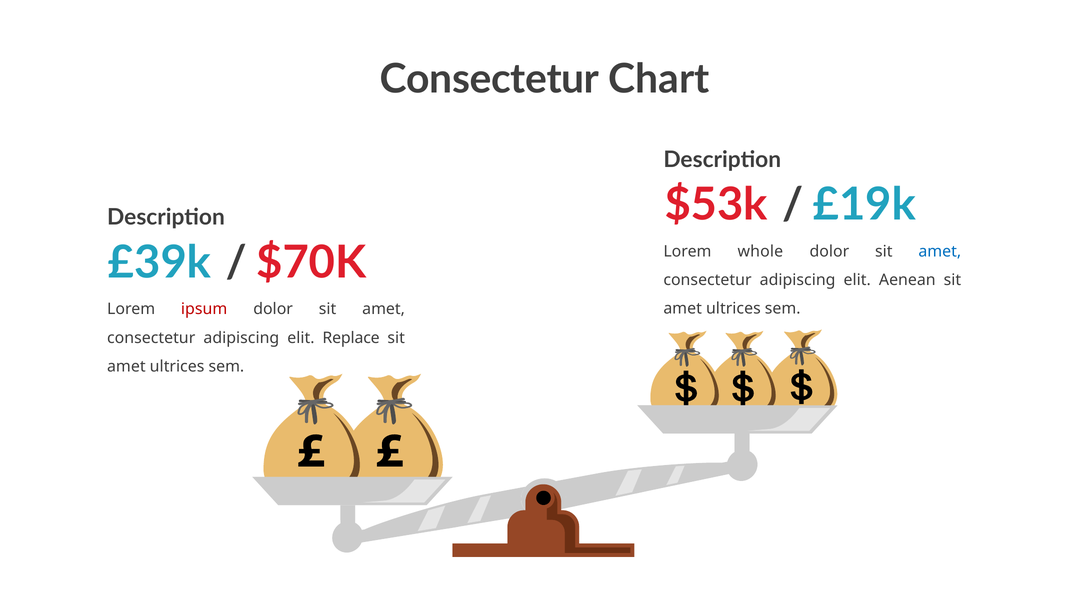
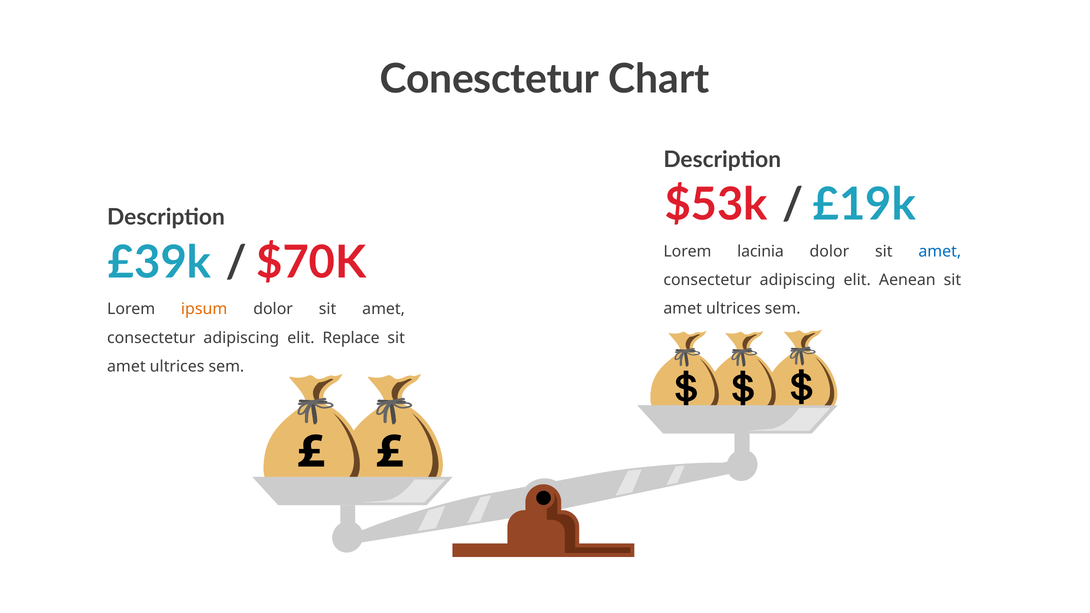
Consectetur at (489, 80): Consectetur -> Conesctetur
whole: whole -> lacinia
ipsum colour: red -> orange
